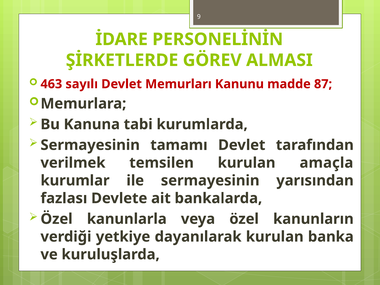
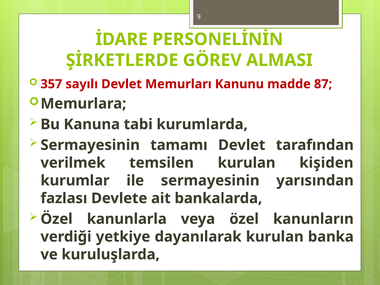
463: 463 -> 357
amaçla: amaçla -> kişiden
